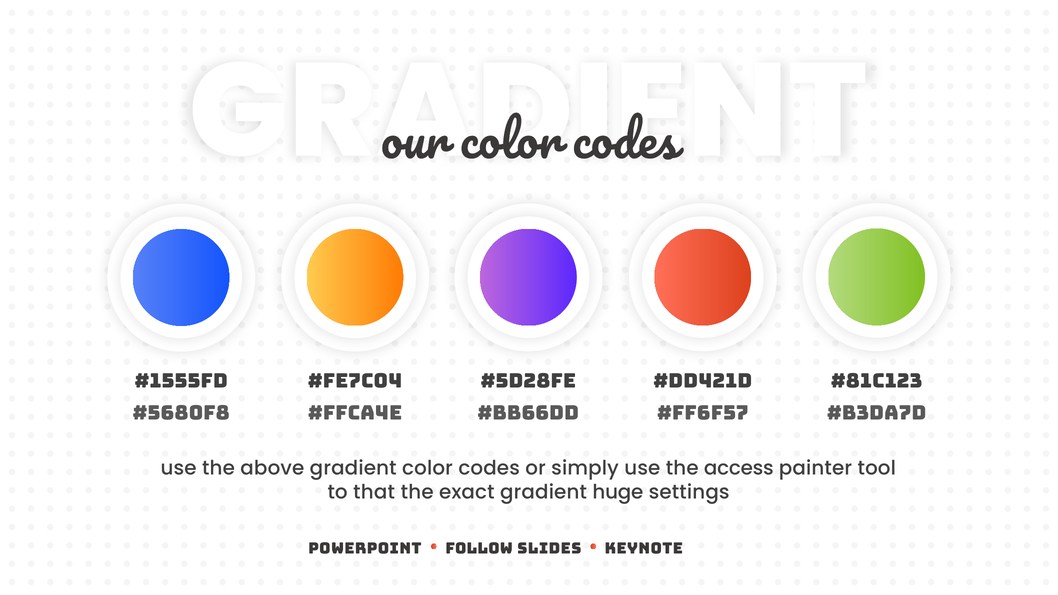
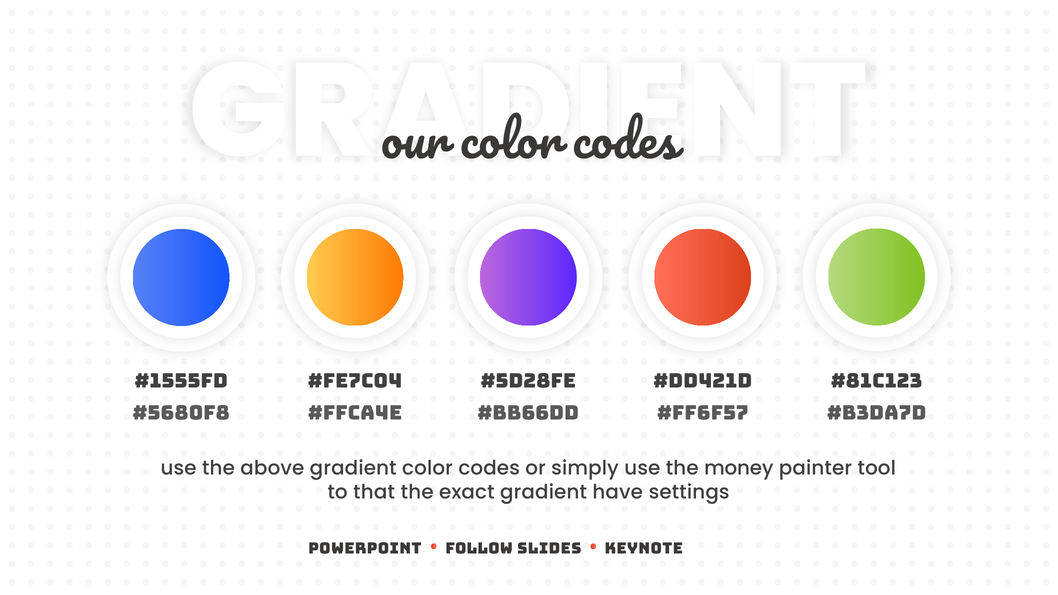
access: access -> money
huge: huge -> have
